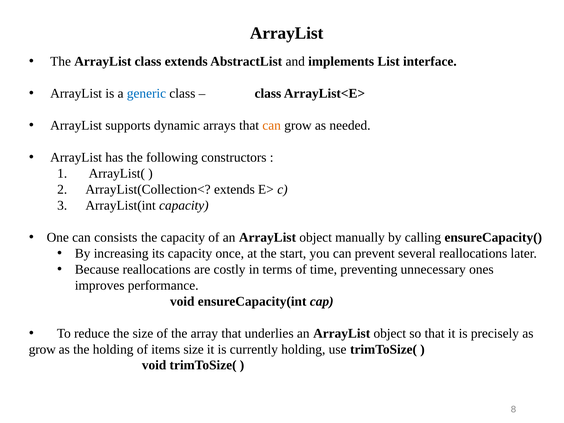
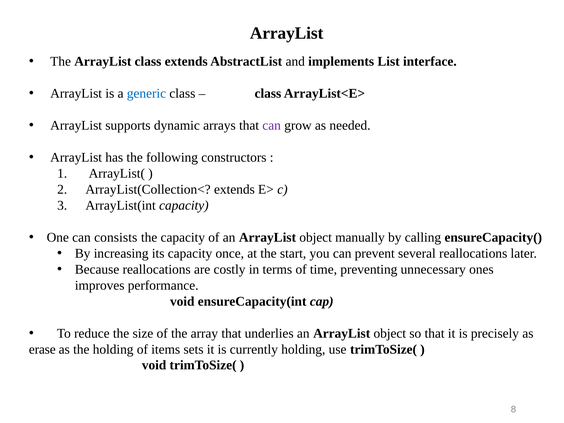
can at (272, 125) colour: orange -> purple
grow at (42, 349): grow -> erase
items size: size -> sets
